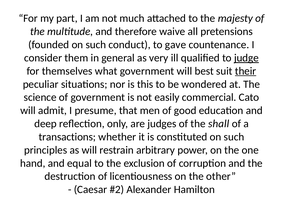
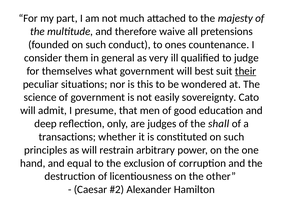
gave: gave -> ones
judge underline: present -> none
commercial: commercial -> sovereignty
